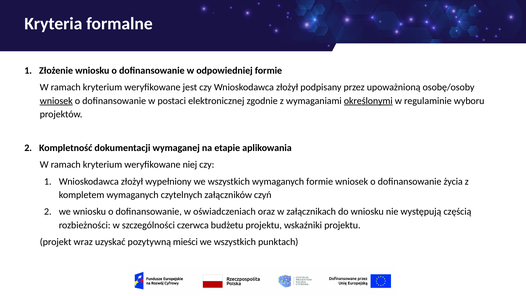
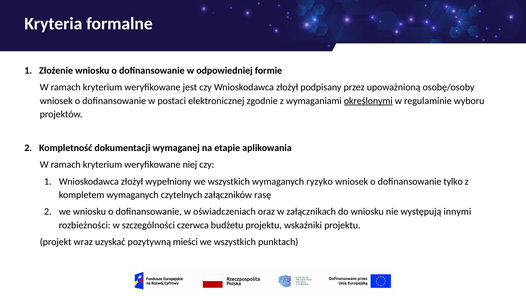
wniosek at (56, 101) underline: present -> none
wymaganych formie: formie -> ryzyko
życia: życia -> tylko
czyń: czyń -> rasę
częścią: częścią -> innymi
